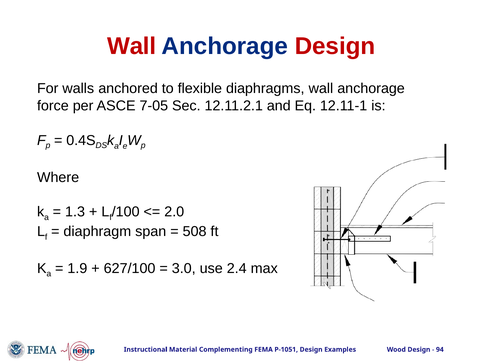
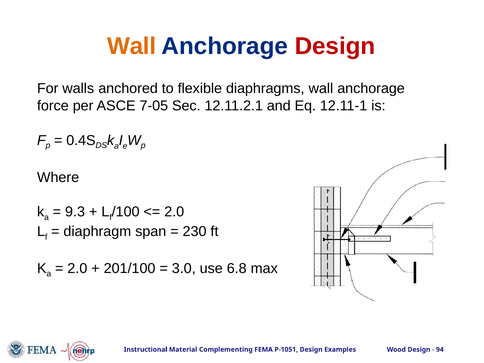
Wall at (132, 46) colour: red -> orange
1.3: 1.3 -> 9.3
508: 508 -> 230
1.9 at (77, 268): 1.9 -> 2.0
627/100: 627/100 -> 201/100
2.4: 2.4 -> 6.8
